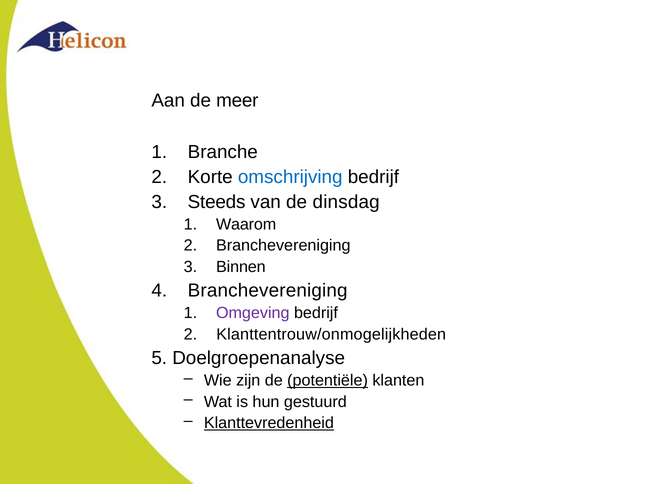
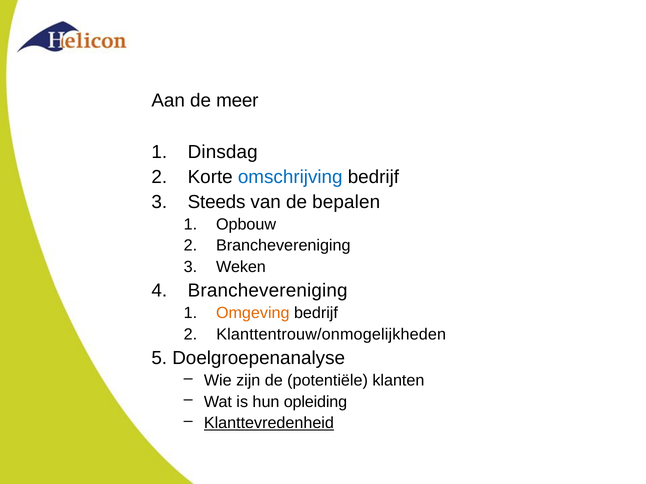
Branche: Branche -> Dinsdag
dinsdag: dinsdag -> bepalen
Waarom: Waarom -> Opbouw
Binnen: Binnen -> Weken
Omgeving colour: purple -> orange
potentiële underline: present -> none
gestuurd: gestuurd -> opleiding
